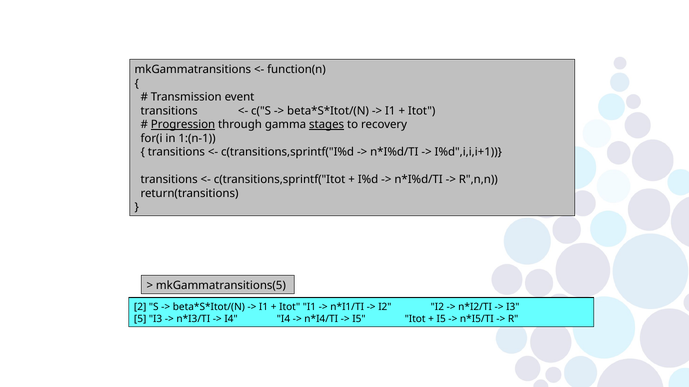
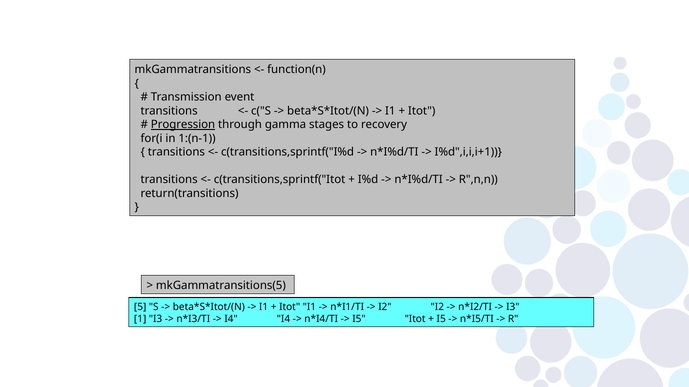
stages underline: present -> none
2: 2 -> 5
5: 5 -> 1
